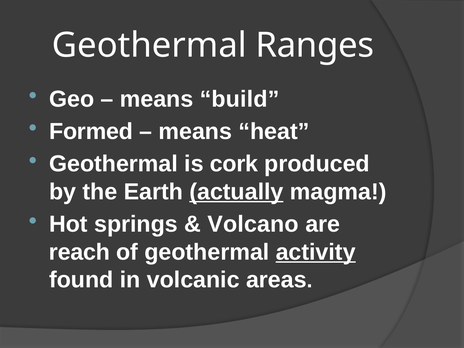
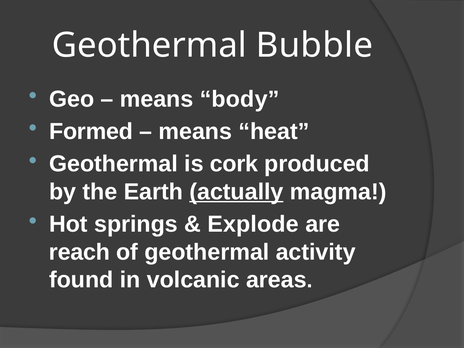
Ranges: Ranges -> Bubble
build: build -> body
Volcano: Volcano -> Explode
activity underline: present -> none
